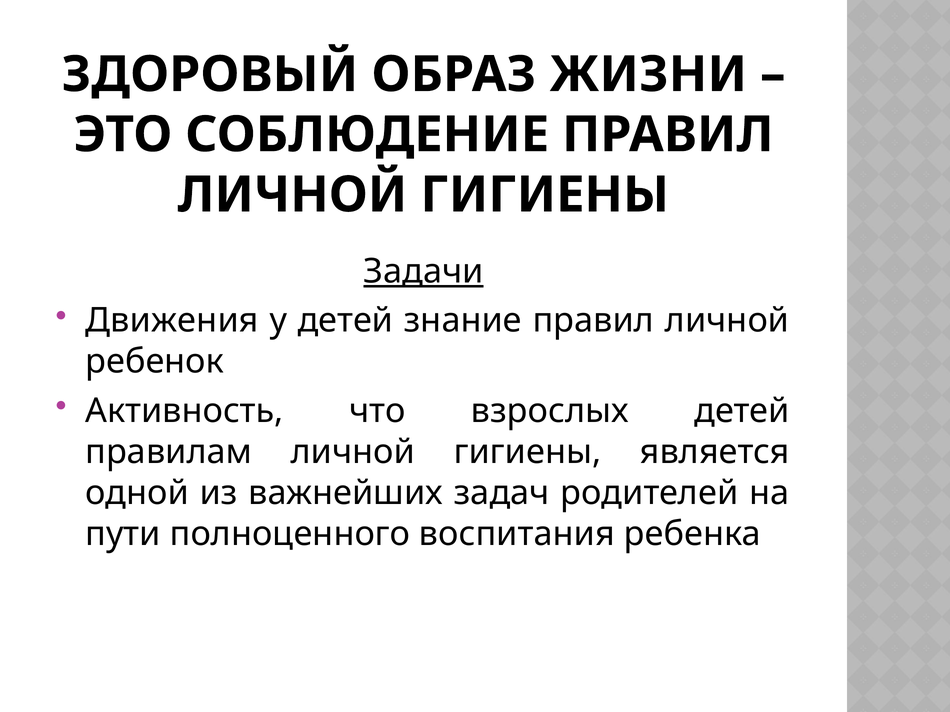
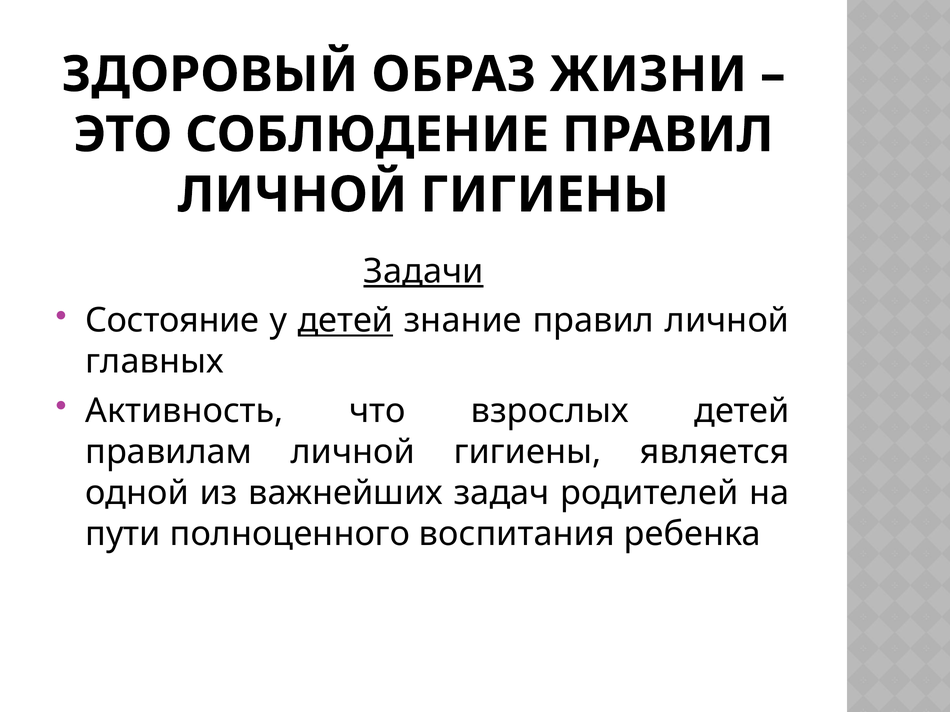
Движения: Движения -> Состояние
детей at (345, 321) underline: none -> present
ребенок: ребенок -> главных
